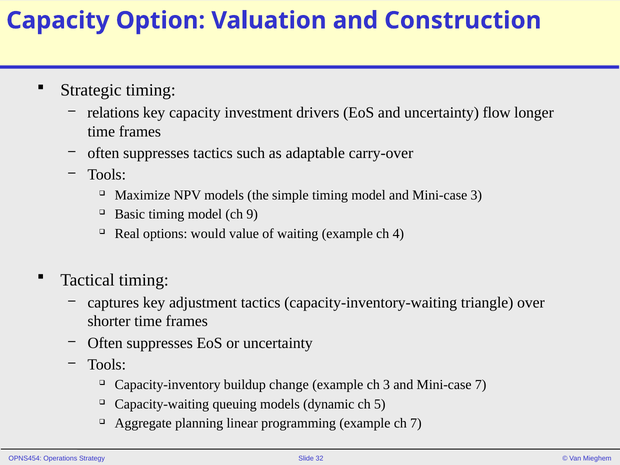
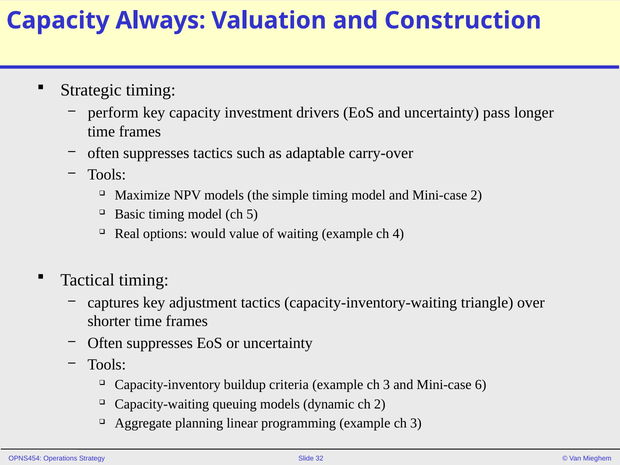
Option: Option -> Always
relations: relations -> perform
flow: flow -> pass
Mini-case 3: 3 -> 2
9: 9 -> 5
change: change -> criteria
Mini-case 7: 7 -> 6
ch 5: 5 -> 2
programming example ch 7: 7 -> 3
